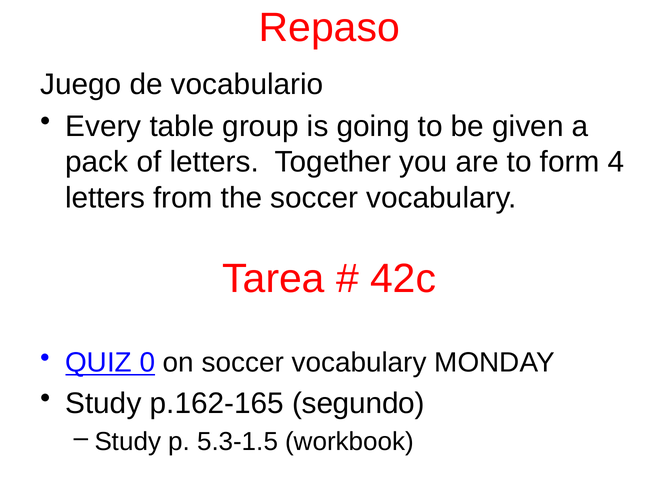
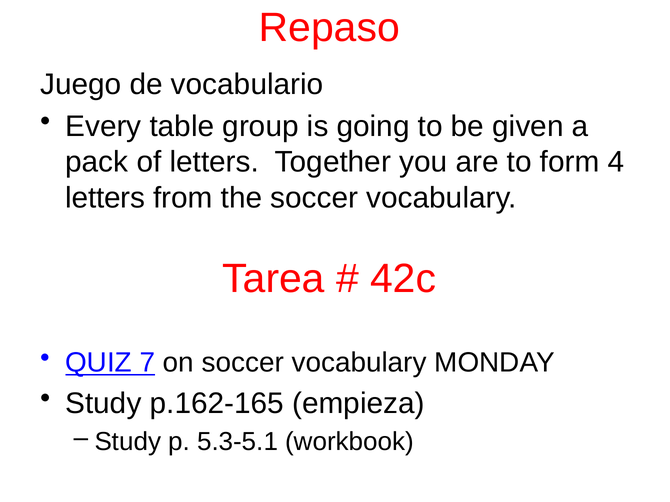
0: 0 -> 7
segundo: segundo -> empieza
5.3-1.5: 5.3-1.5 -> 5.3-5.1
